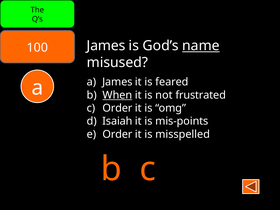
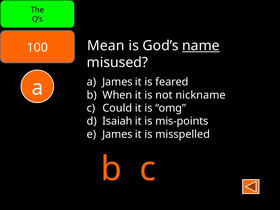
100 James: James -> Mean
When underline: present -> none
frustrated: frustrated -> nickname
c Order: Order -> Could
Order at (117, 134): Order -> James
